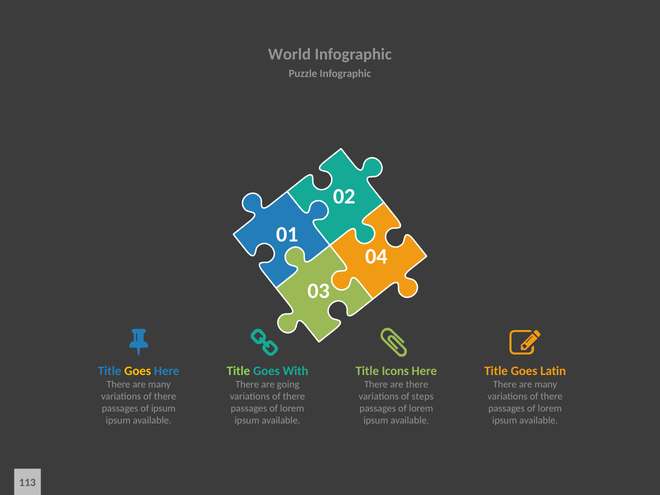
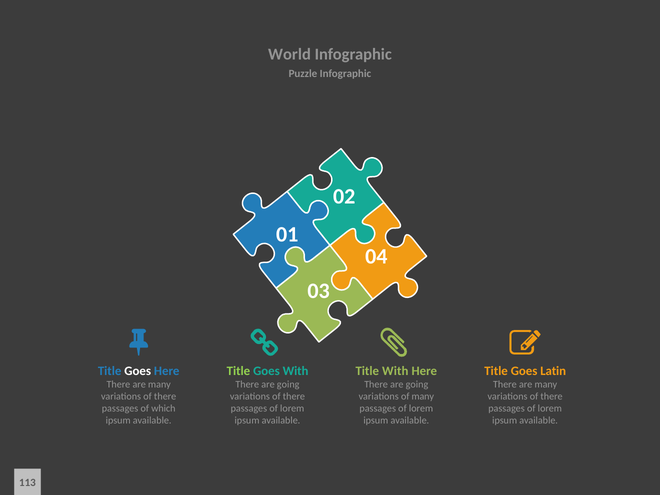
Goes at (138, 371) colour: yellow -> white
Title Icons: Icons -> With
there at (417, 384): there -> going
of steps: steps -> many
of ipsum: ipsum -> which
